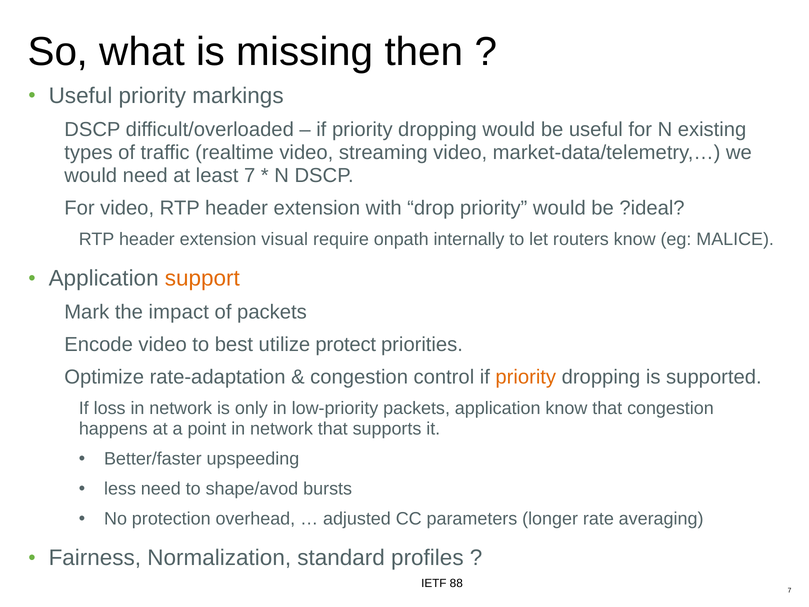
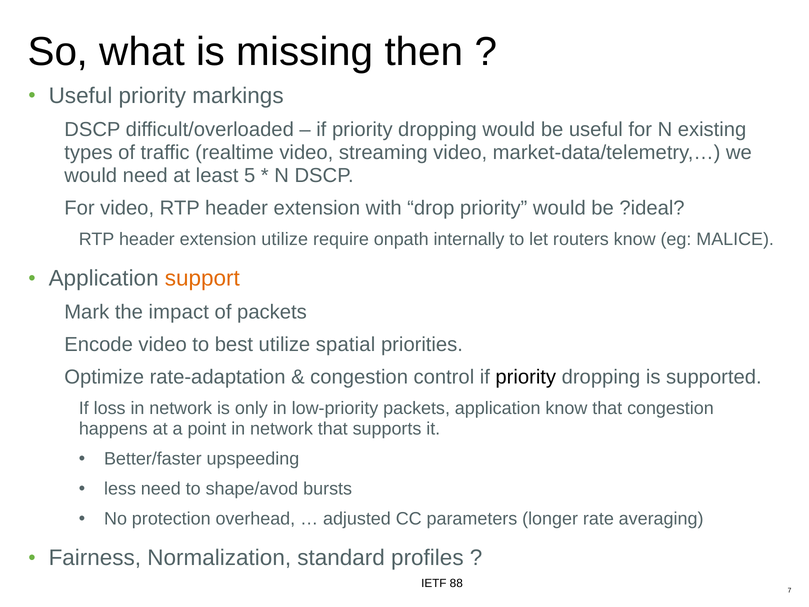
least 7: 7 -> 5
extension visual: visual -> utilize
protect: protect -> spatial
priority at (526, 377) colour: orange -> black
